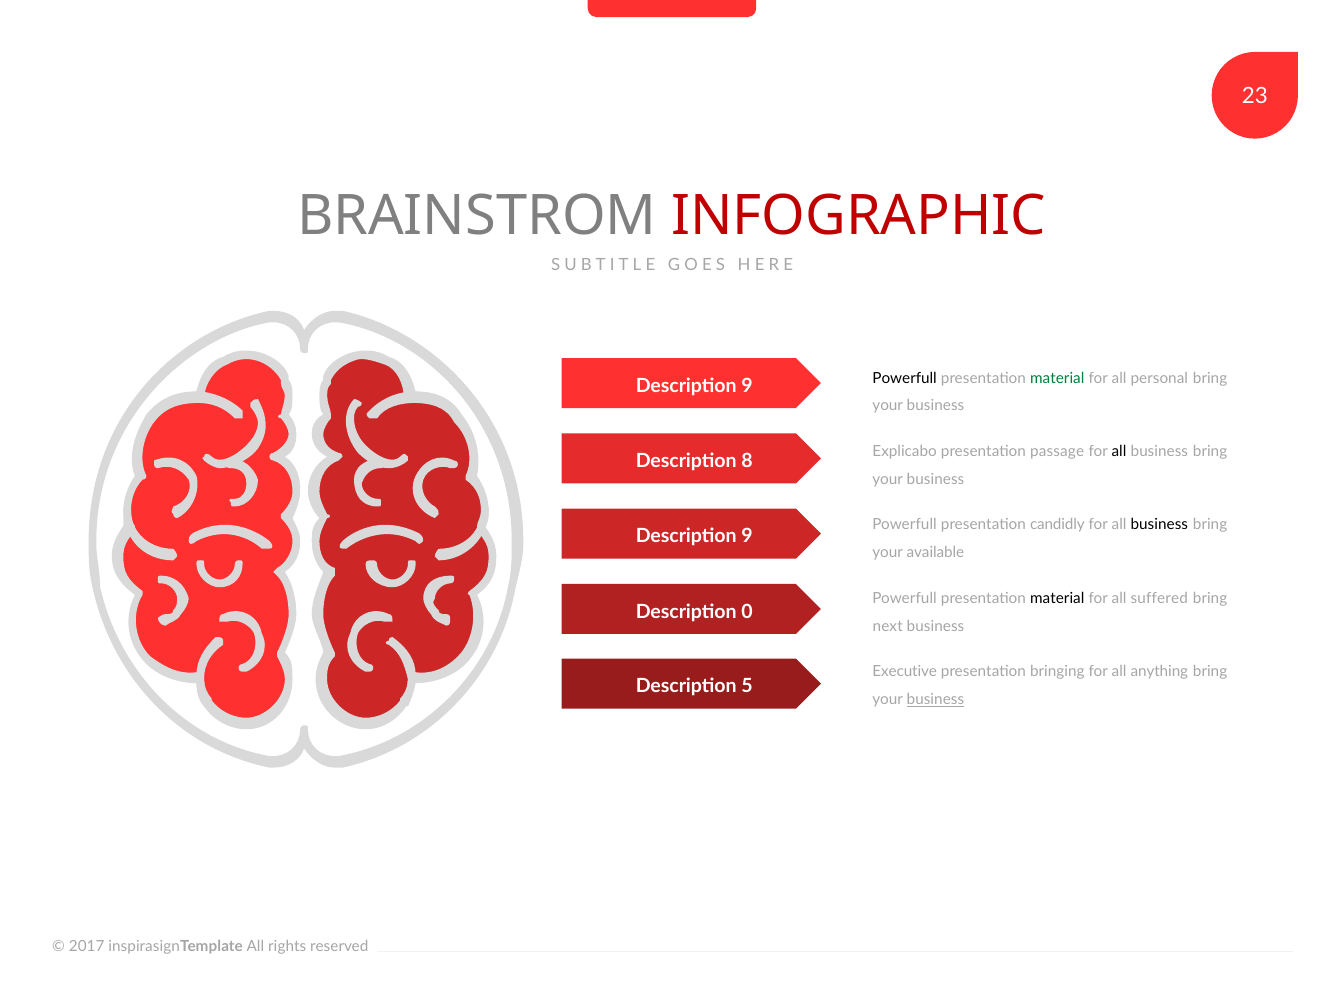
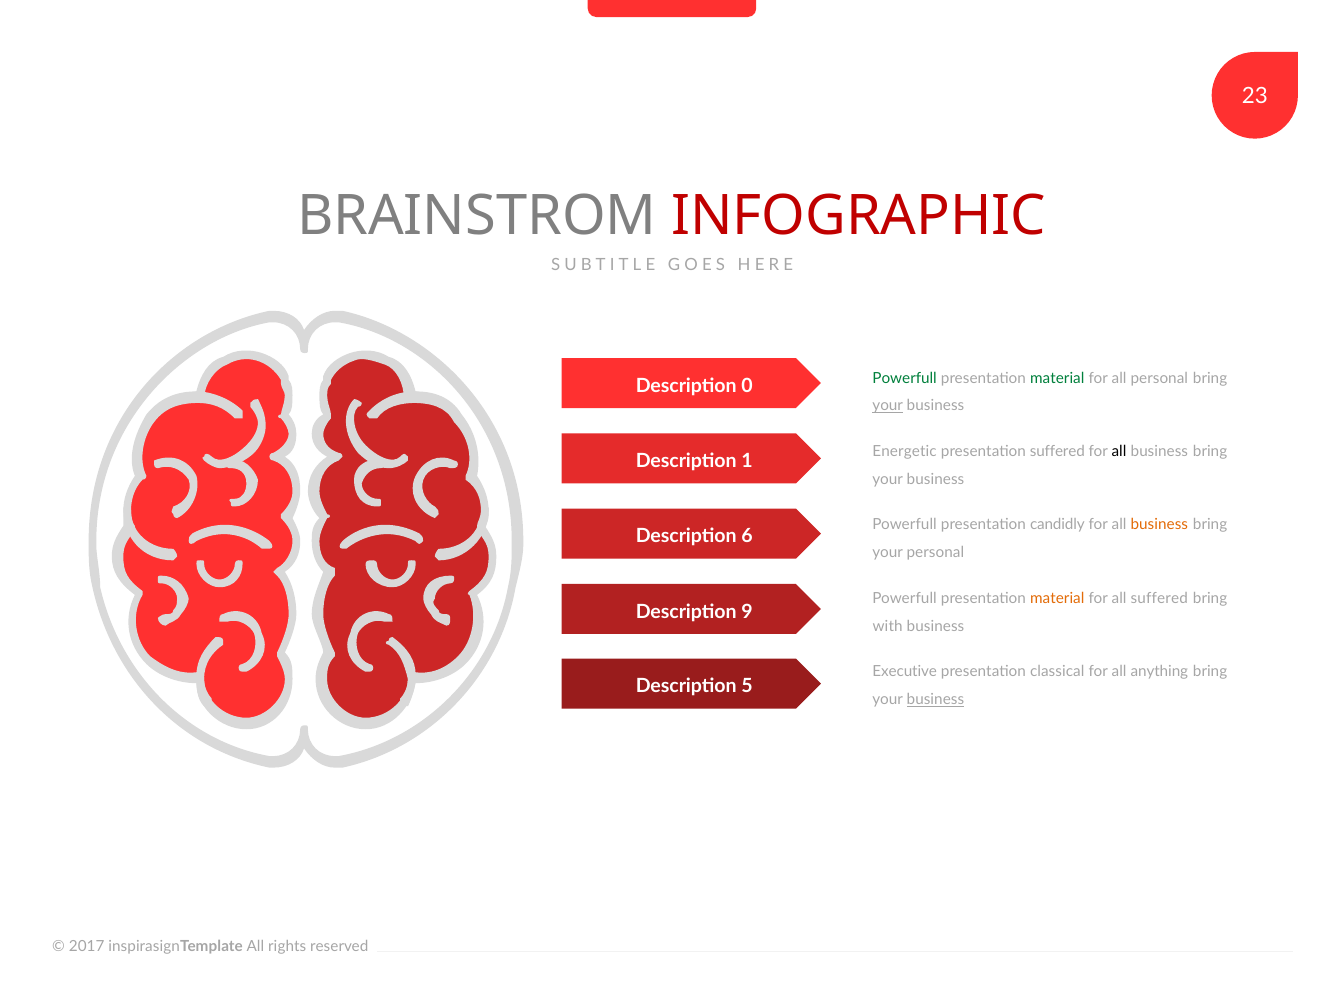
Powerfull at (905, 378) colour: black -> green
9 at (747, 386): 9 -> 0
your at (888, 406) underline: none -> present
Explicabo: Explicabo -> Energetic
presentation passage: passage -> suffered
8: 8 -> 1
business at (1159, 525) colour: black -> orange
9 at (747, 537): 9 -> 6
your available: available -> personal
material at (1057, 598) colour: black -> orange
0: 0 -> 9
next: next -> with
bringing: bringing -> classical
